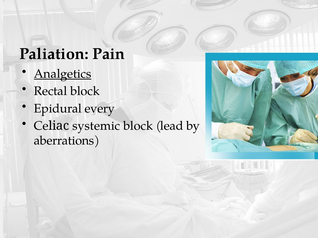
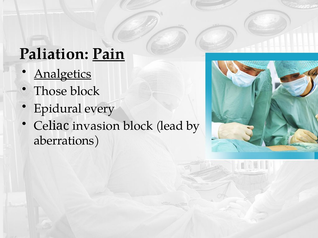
Pain underline: none -> present
Rectal: Rectal -> Those
systemic: systemic -> invasion
